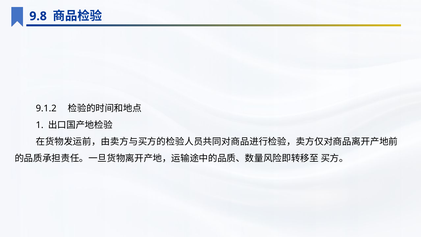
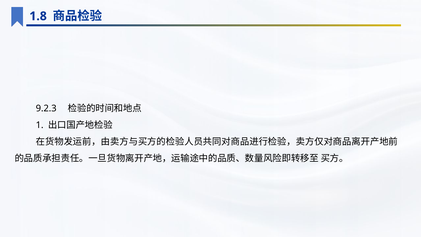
9.8: 9.8 -> 1.8
9.1.2: 9.1.2 -> 9.2.3
